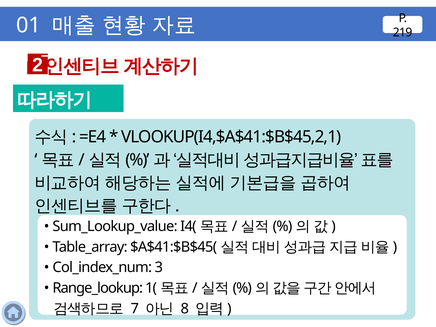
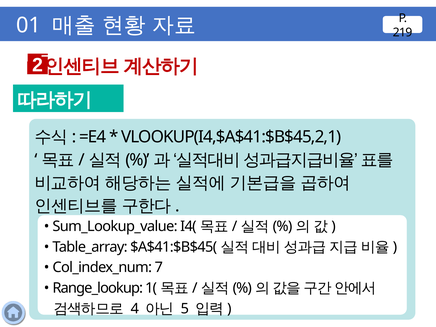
3: 3 -> 7
7: 7 -> 4
8: 8 -> 5
